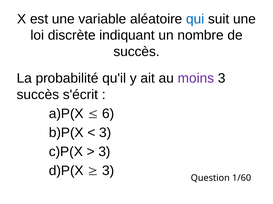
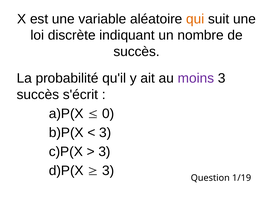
qui colour: blue -> orange
6: 6 -> 0
1/60: 1/60 -> 1/19
